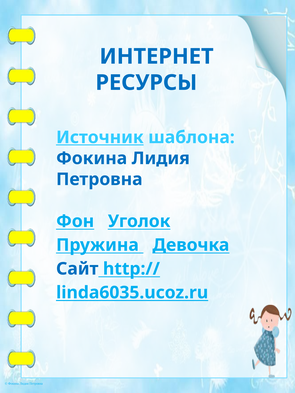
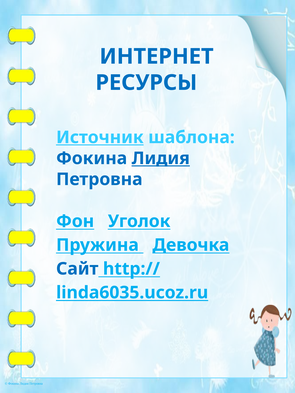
Лидия at (161, 158) underline: none -> present
